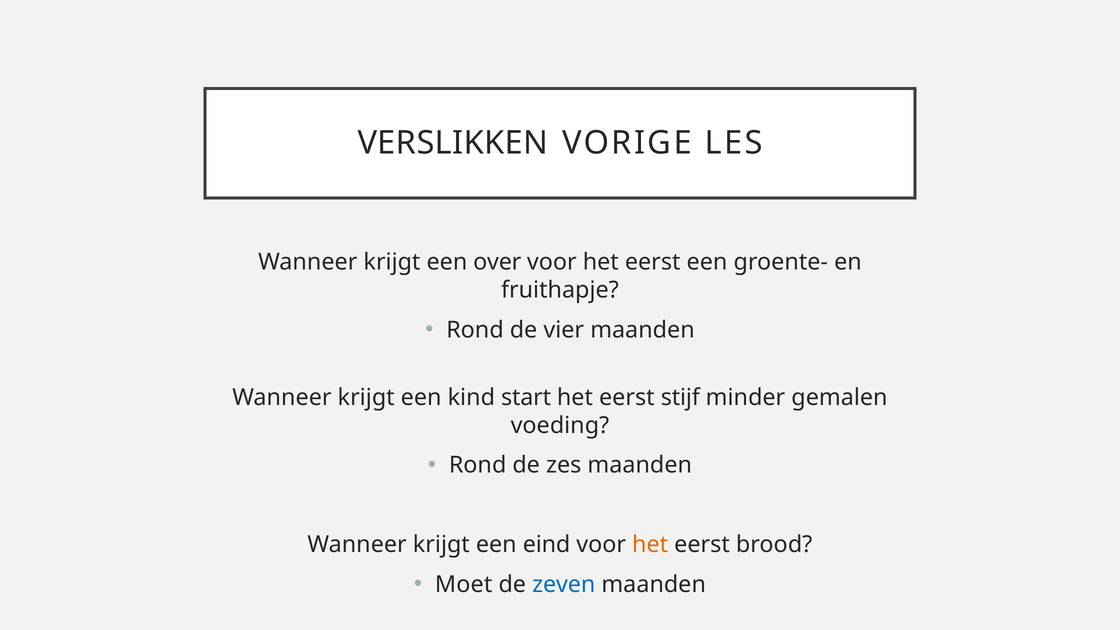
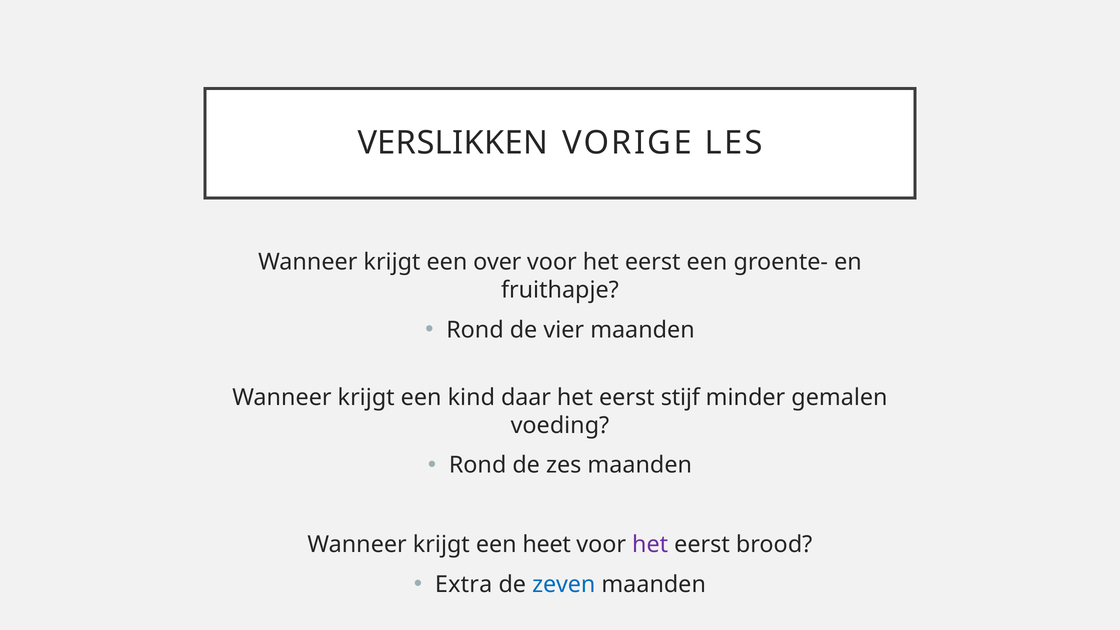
start: start -> daar
eind: eind -> heet
het at (650, 545) colour: orange -> purple
Moet: Moet -> Extra
